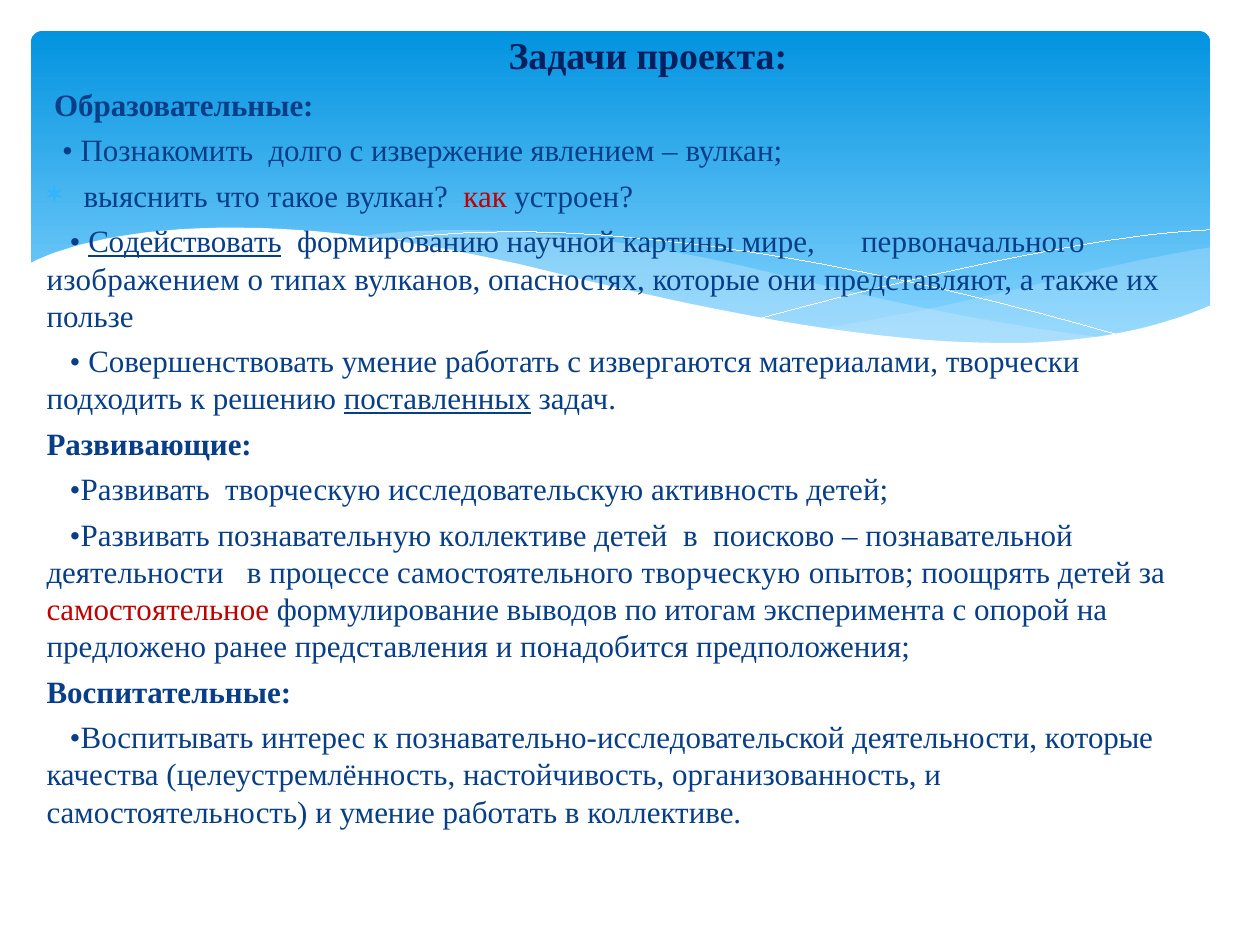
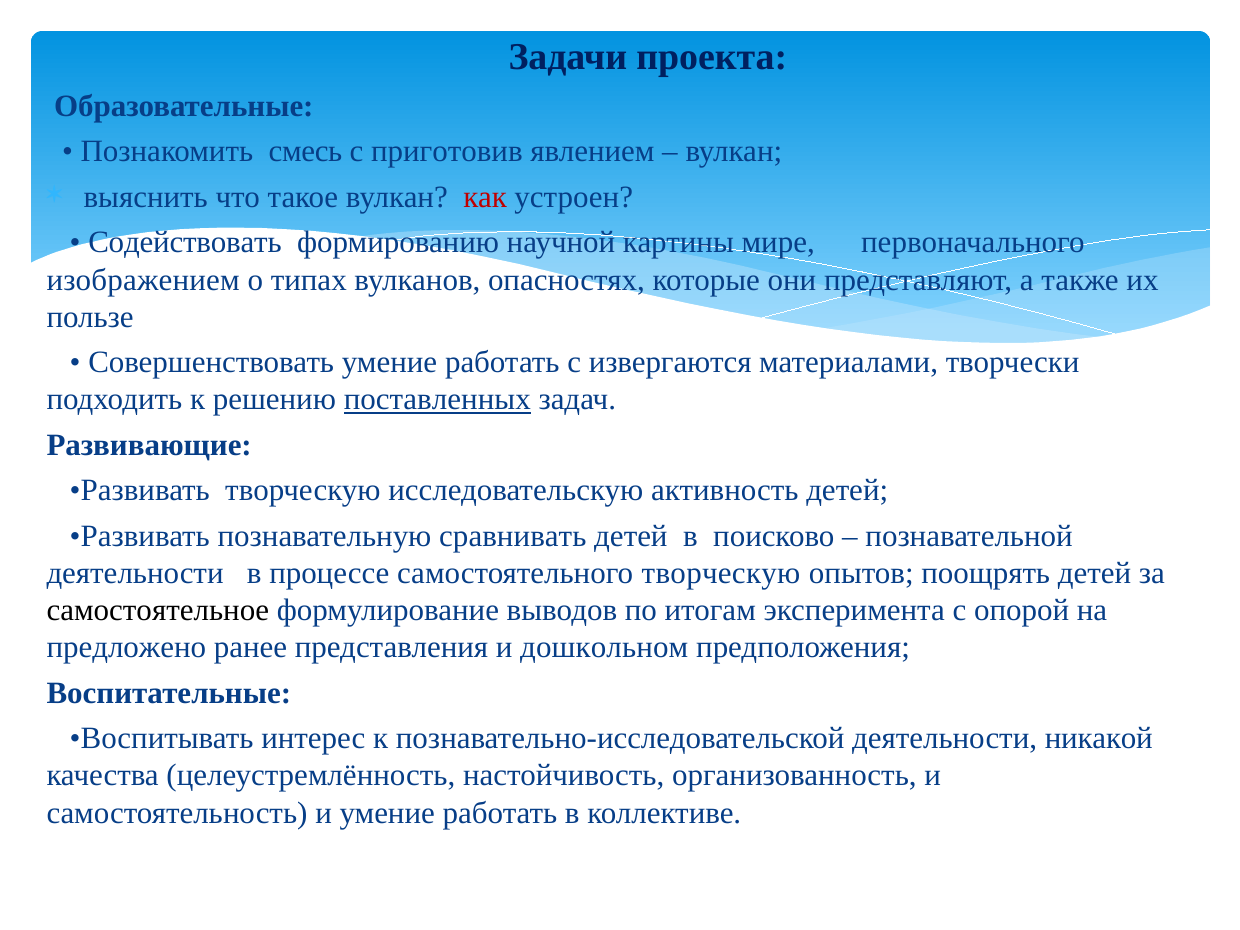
долго: долго -> смесь
извержение: извержение -> приготовив
Содействовать underline: present -> none
познавательную коллективе: коллективе -> сравнивать
самостоятельное colour: red -> black
понадобится: понадобится -> дошкольном
деятельности которые: которые -> никакой
